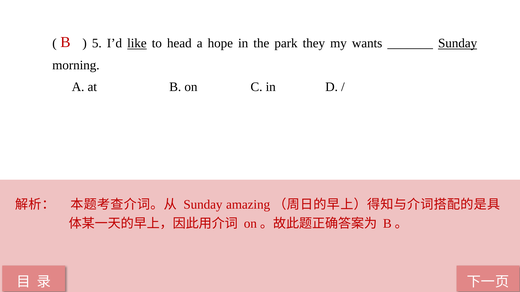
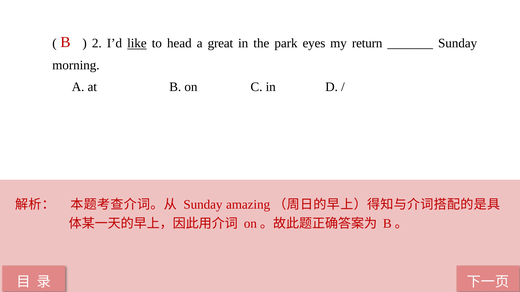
5: 5 -> 2
hope: hope -> great
they: they -> eyes
wants: wants -> return
Sunday at (458, 43) underline: present -> none
